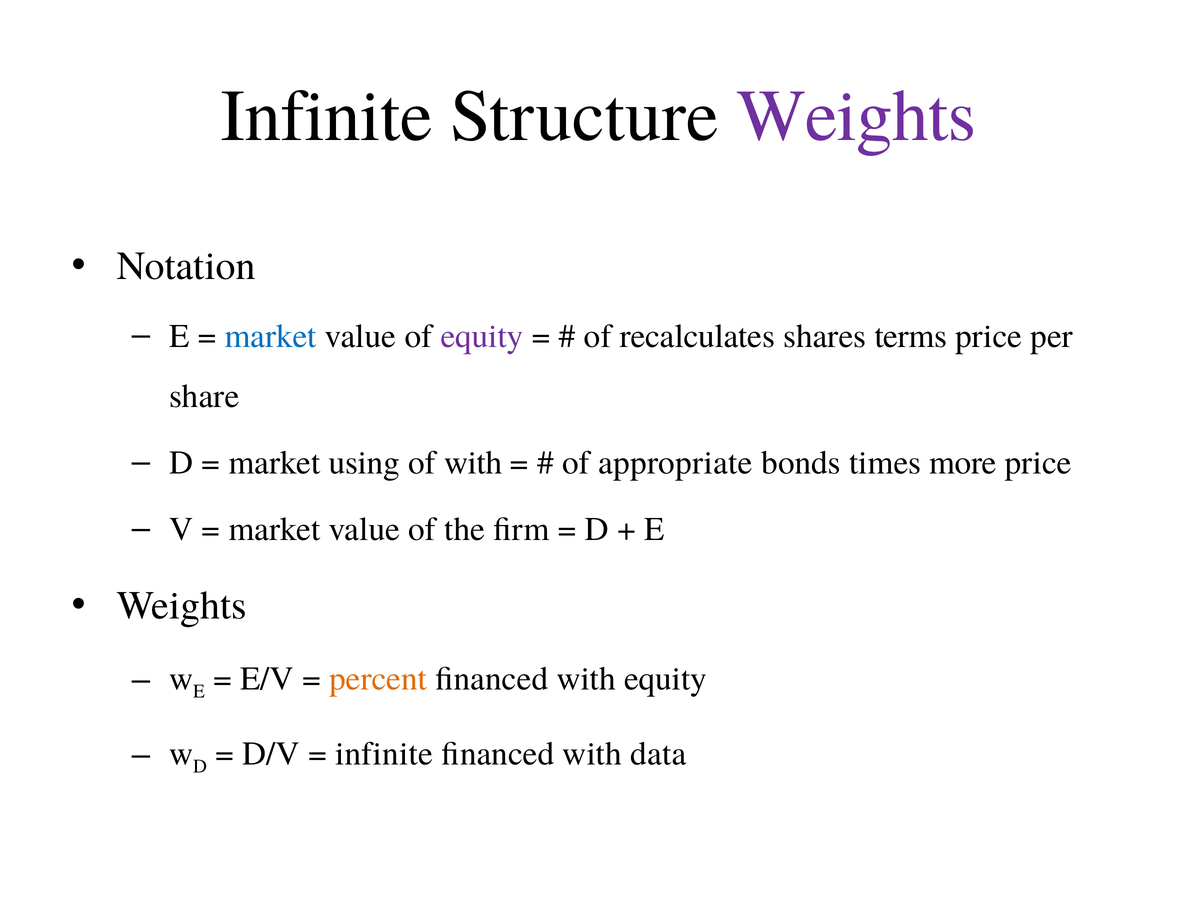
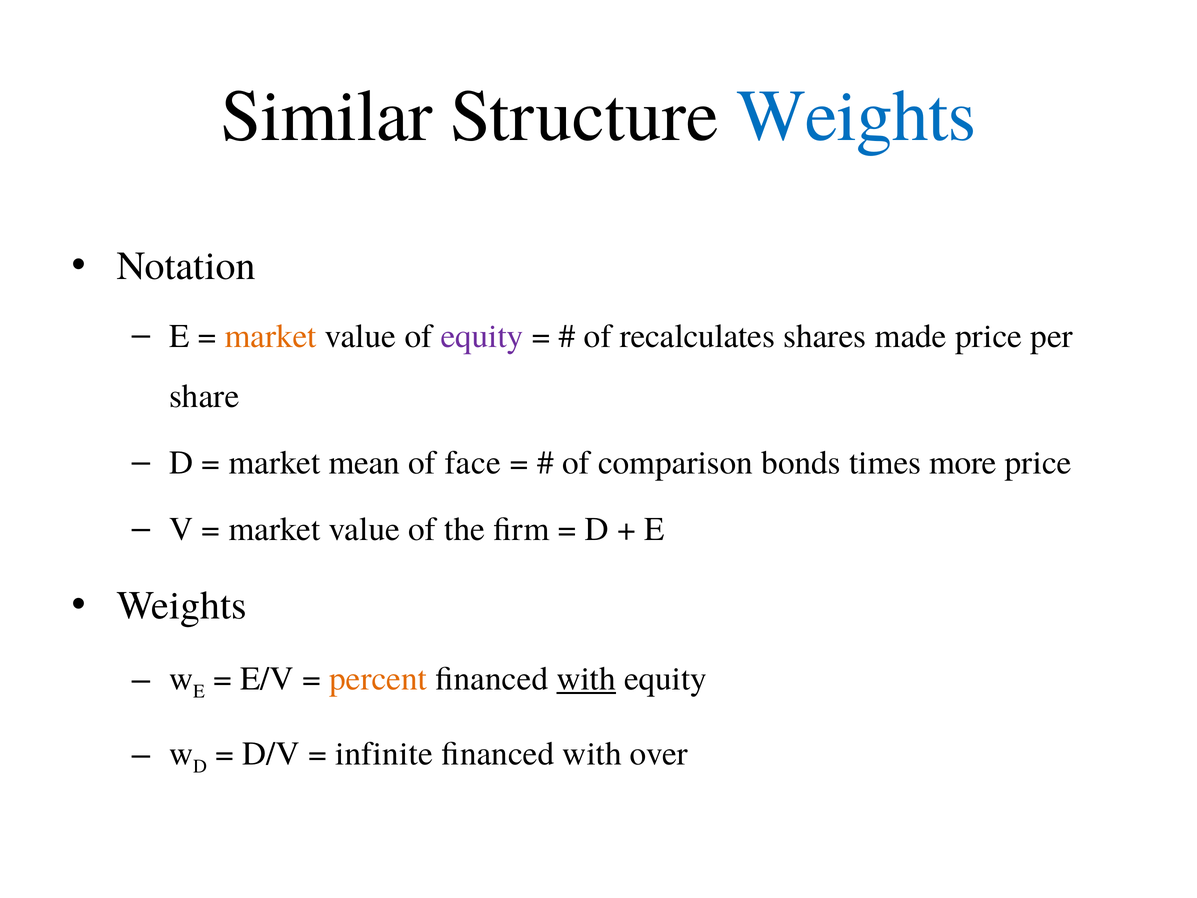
Infinite at (327, 116): Infinite -> Similar
Weights at (856, 116) colour: purple -> blue
market at (271, 336) colour: blue -> orange
terms: terms -> made
using: using -> mean
of with: with -> face
appropriate: appropriate -> comparison
with at (586, 678) underline: none -> present
data: data -> over
